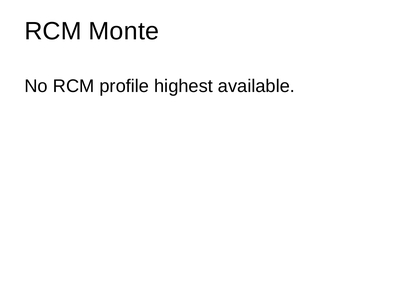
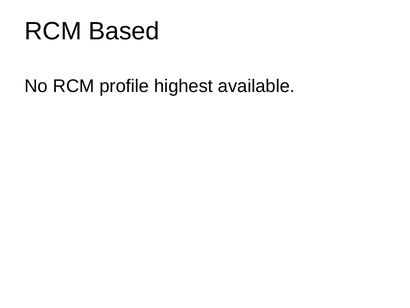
Monte: Monte -> Based
